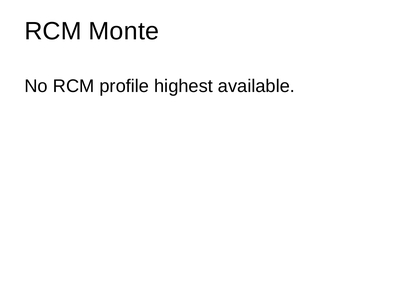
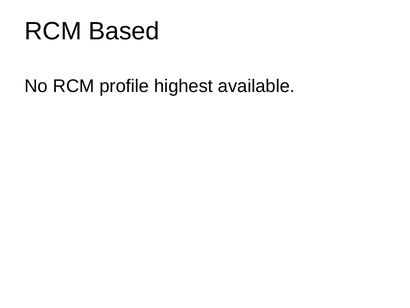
Monte: Monte -> Based
